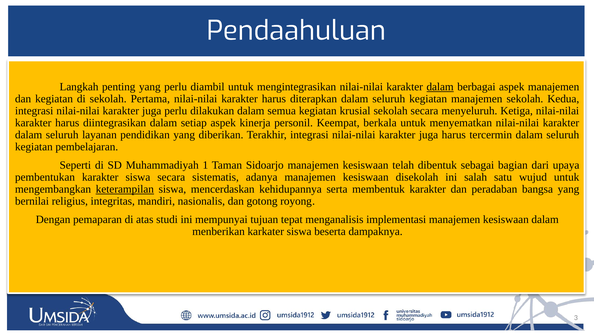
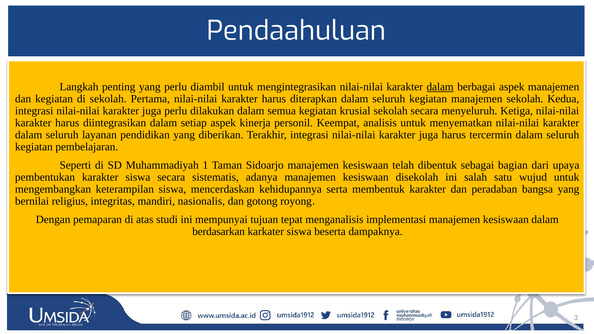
berkala: berkala -> analisis
keterampilan underline: present -> none
menberikan: menberikan -> berdasarkan
